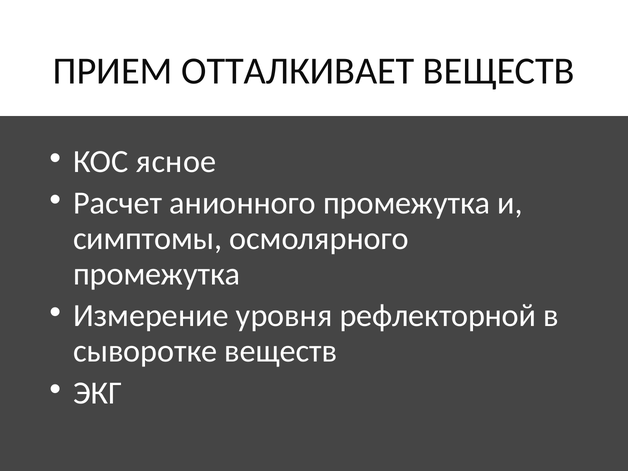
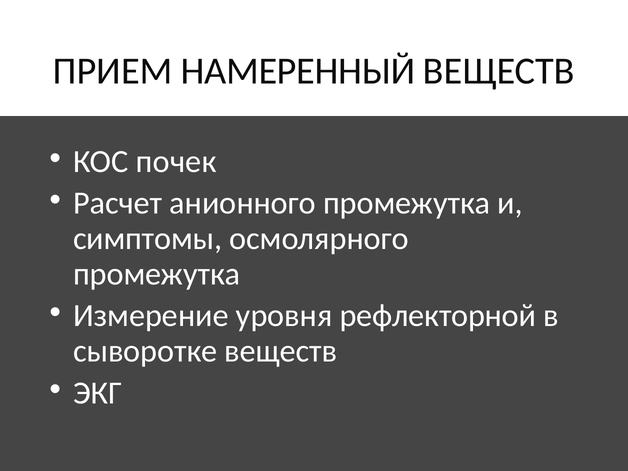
ОТТАЛКИВАЕТ: ОТТАЛКИВАЕТ -> НАМЕРЕННЫЙ
ясное: ясное -> почек
